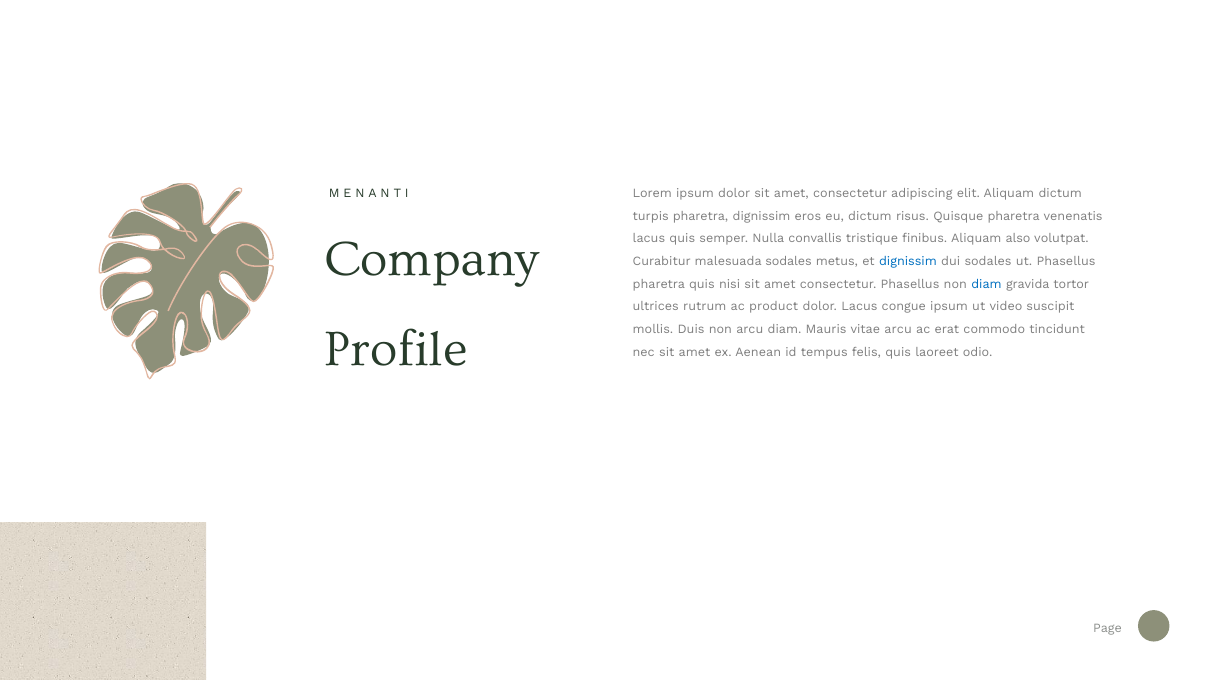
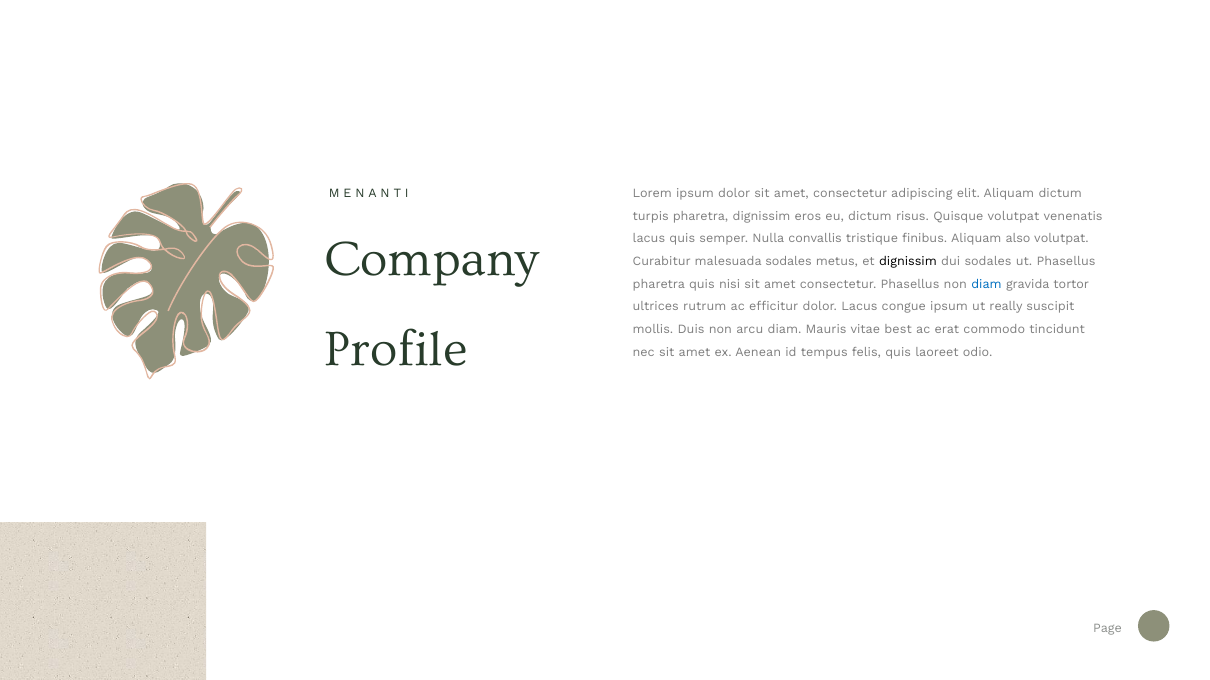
Quisque pharetra: pharetra -> volutpat
dignissim at (908, 262) colour: blue -> black
product: product -> efficitur
video: video -> really
vitae arcu: arcu -> best
